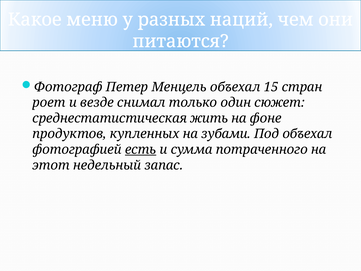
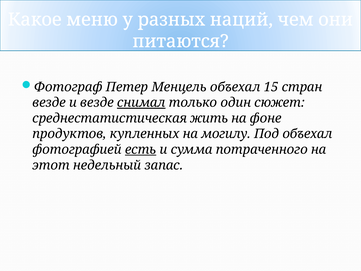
роет at (49, 103): роет -> везде
снимал underline: none -> present
зубами: зубами -> могилу
